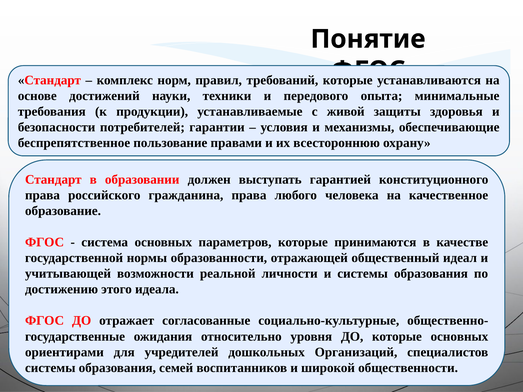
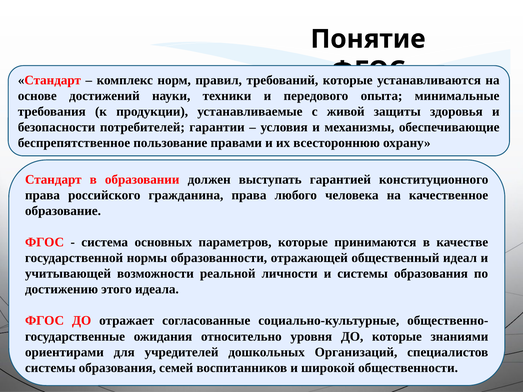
которые основных: основных -> знаниями
